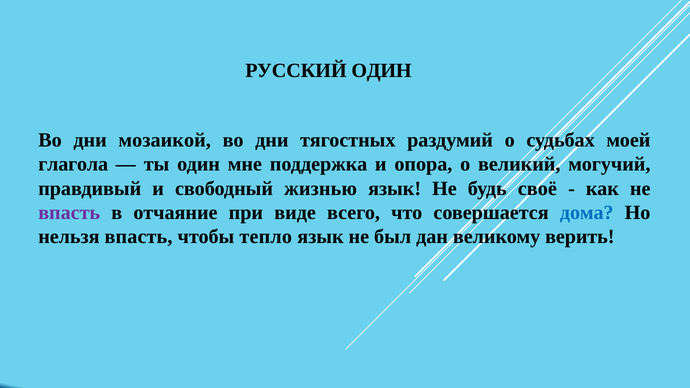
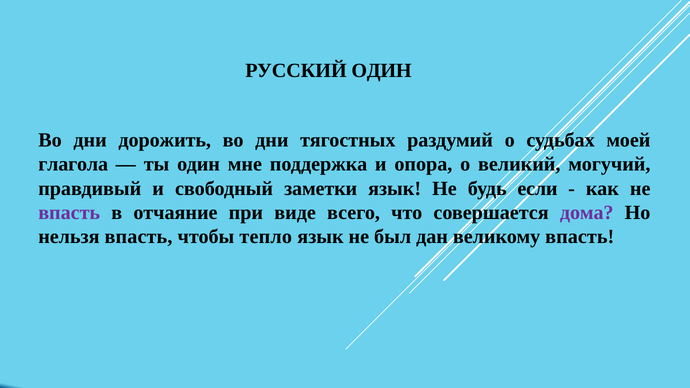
мозаикой: мозаикой -> дорожить
жизнью: жизнью -> заметки
своё: своё -> если
дома colour: blue -> purple
великому верить: верить -> впасть
